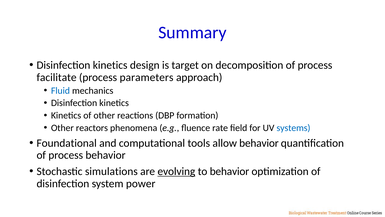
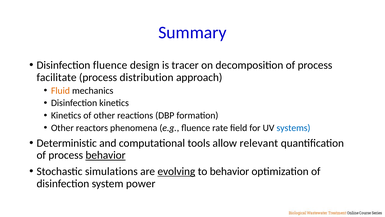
kinetics at (110, 65): kinetics -> fluence
target: target -> tracer
parameters: parameters -> distribution
Fluid colour: blue -> orange
Foundational: Foundational -> Deterministic
allow behavior: behavior -> relevant
behavior at (106, 155) underline: none -> present
